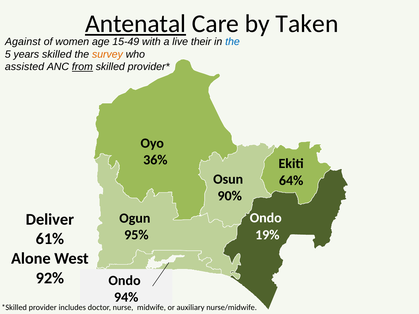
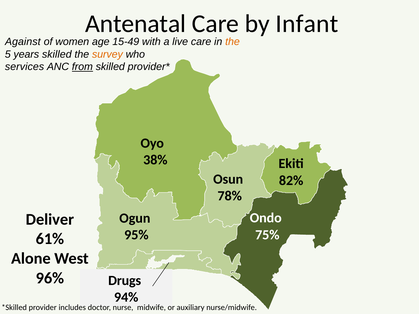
Antenatal underline: present -> none
Taken: Taken -> Infant
live their: their -> care
the at (233, 42) colour: blue -> orange
assisted: assisted -> services
36%: 36% -> 38%
64%: 64% -> 82%
90%: 90% -> 78%
19%: 19% -> 75%
92%: 92% -> 96%
Ondo at (125, 281): Ondo -> Drugs
